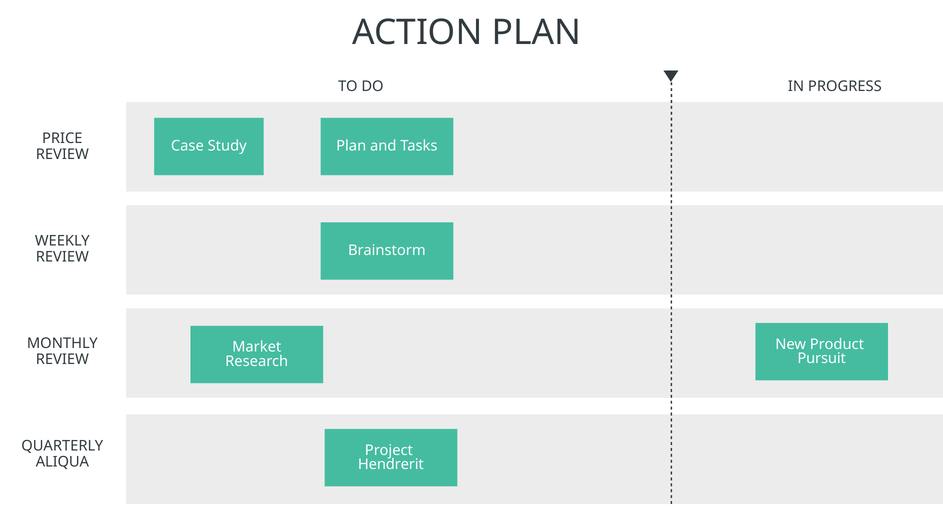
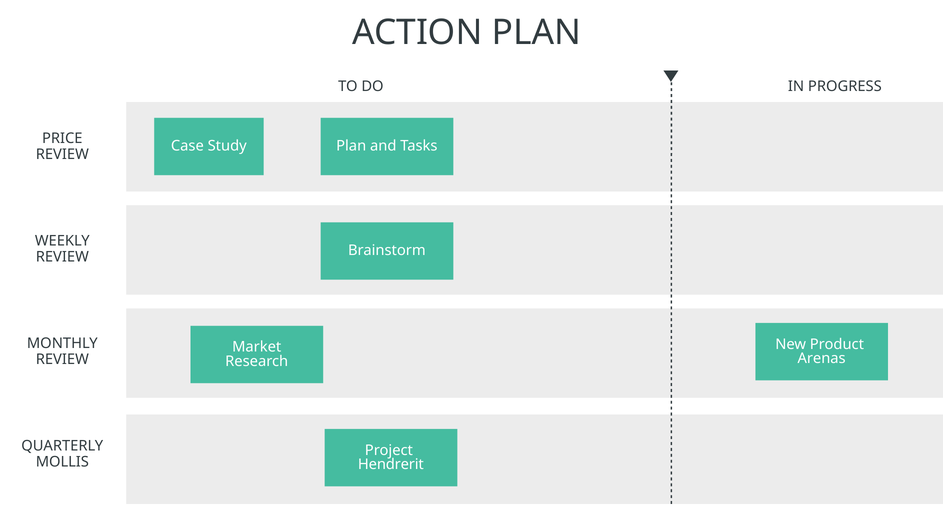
Pursuit: Pursuit -> Arenas
ALIQUA: ALIQUA -> MOLLIS
